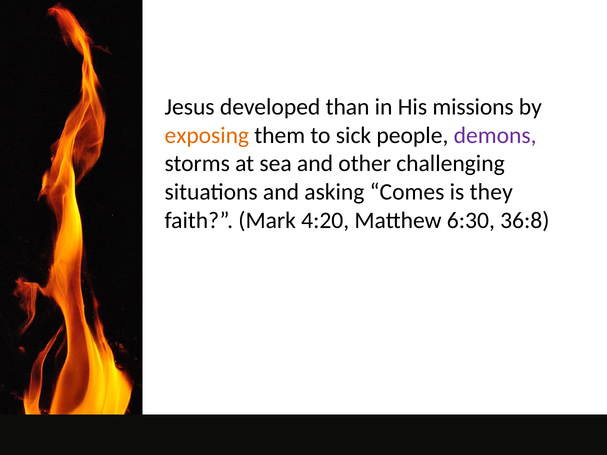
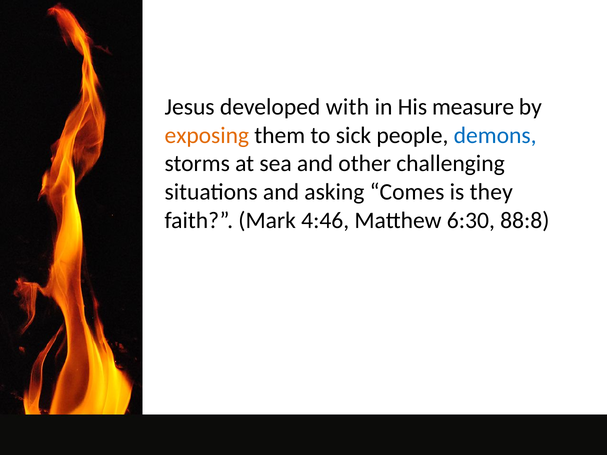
than: than -> with
missions: missions -> measure
demons colour: purple -> blue
4:20: 4:20 -> 4:46
36:8: 36:8 -> 88:8
